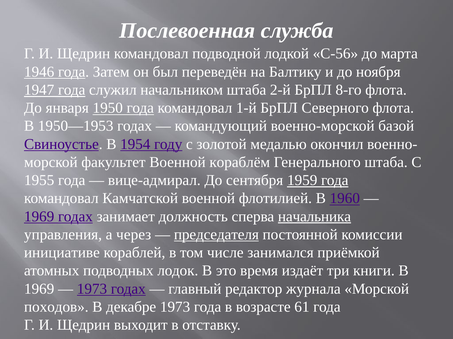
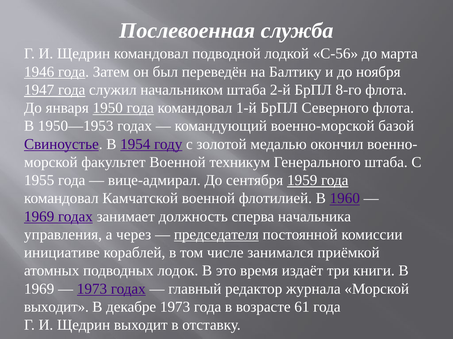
кораблём: кораблём -> техникум
начальника underline: present -> none
походов at (56, 307): походов -> выходит
